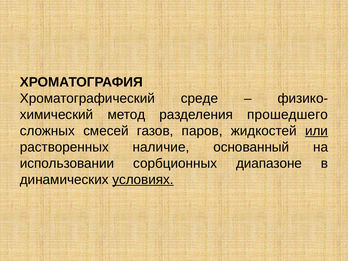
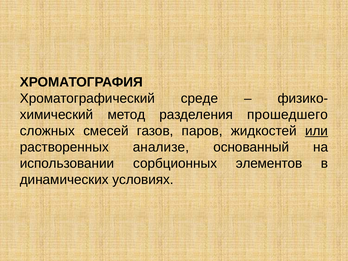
наличие: наличие -> анализе
диапазоне: диапазоне -> элементов
условиях underline: present -> none
